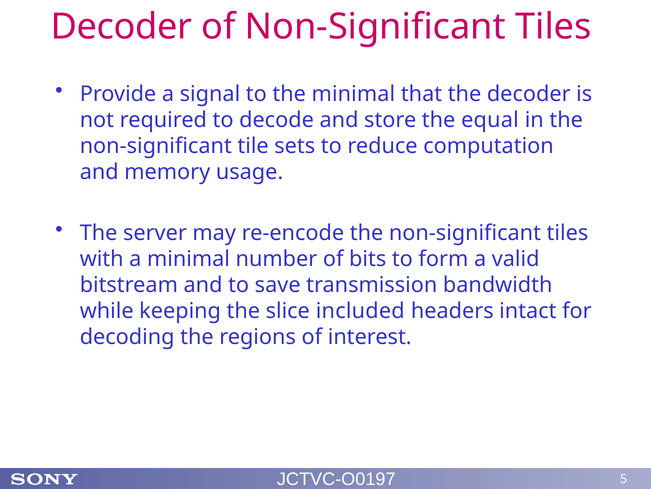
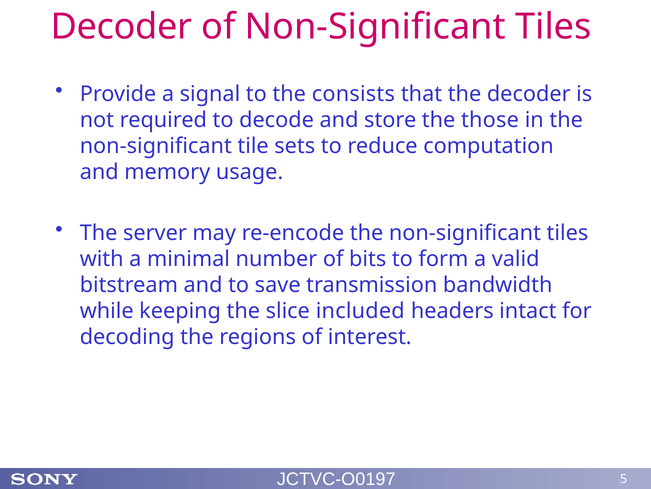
the minimal: minimal -> consists
equal: equal -> those
